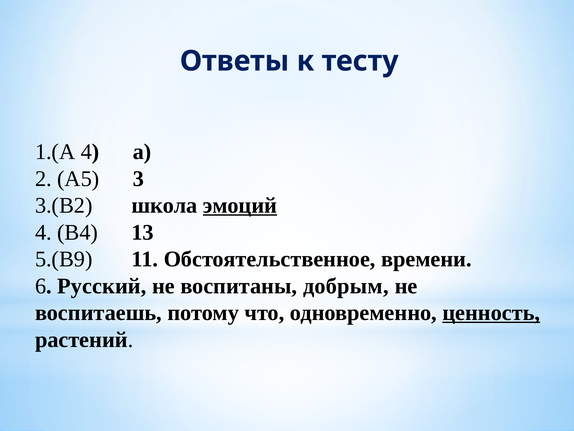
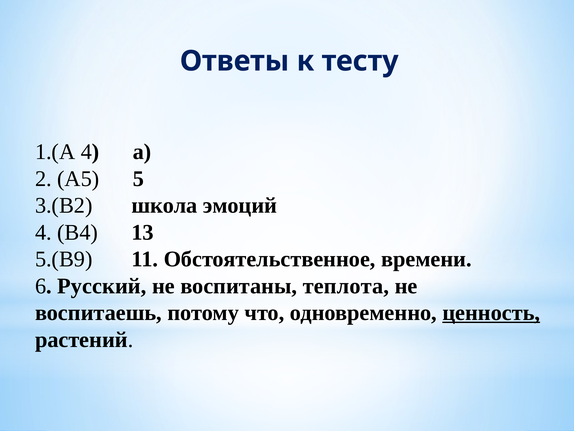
3: 3 -> 5
эмоций underline: present -> none
добрым: добрым -> теплота
